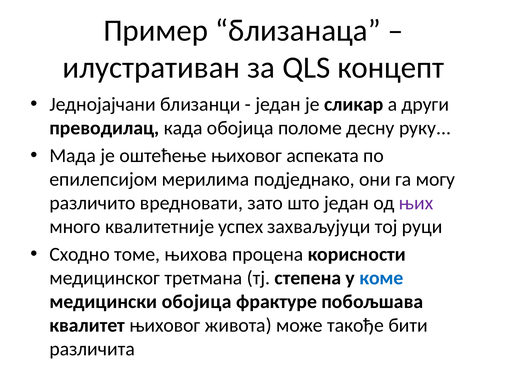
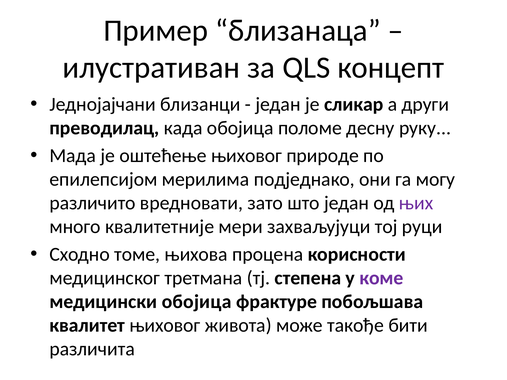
аспеката: аспеката -> природе
успех: успех -> мери
коме colour: blue -> purple
